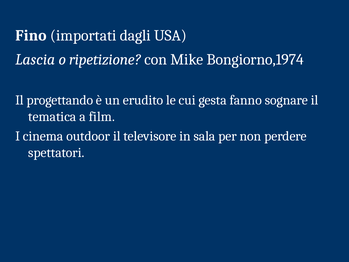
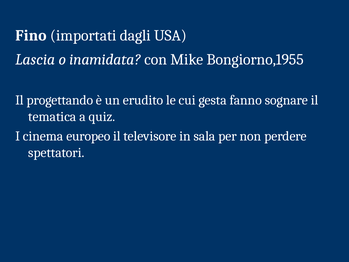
ripetizione: ripetizione -> inamidata
Bongiorno,1974: Bongiorno,1974 -> Bongiorno,1955
film: film -> quiz
outdoor: outdoor -> europeo
